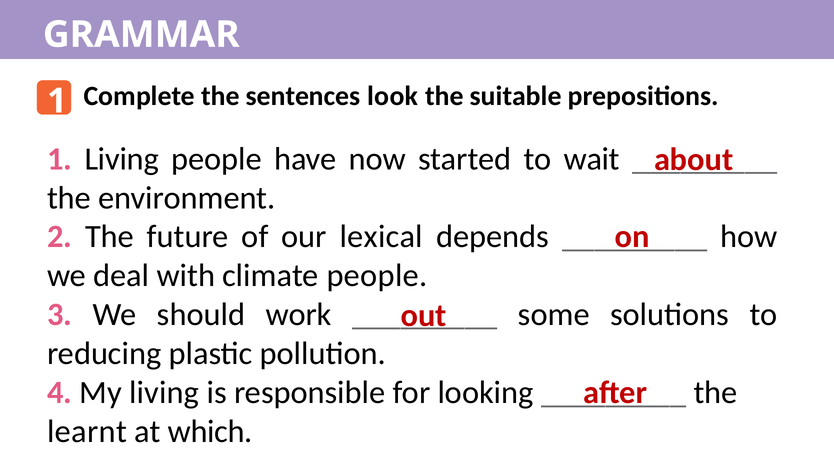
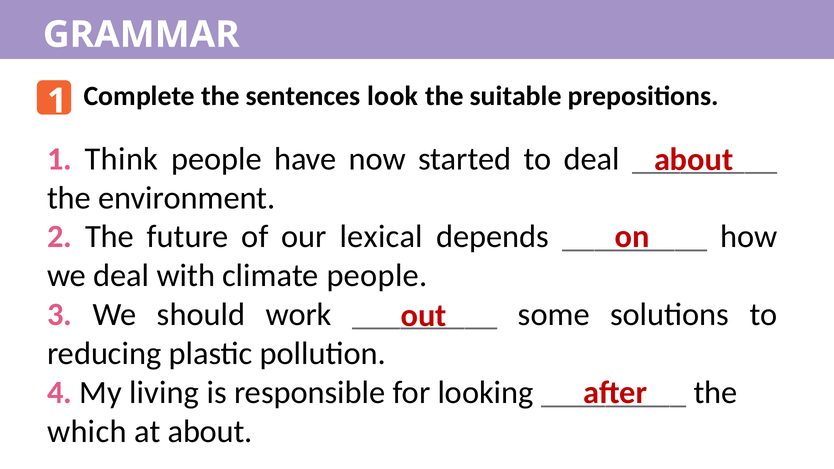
1 Living: Living -> Think
to wait: wait -> deal
learnt: learnt -> which
at which: which -> about
